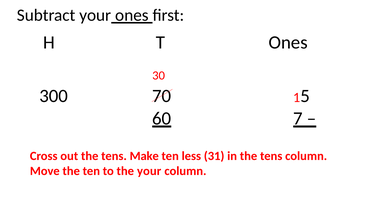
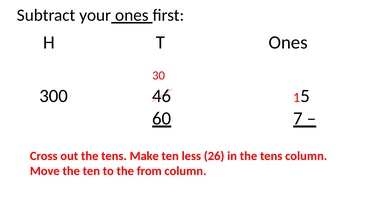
70: 70 -> 46
31: 31 -> 26
the your: your -> from
